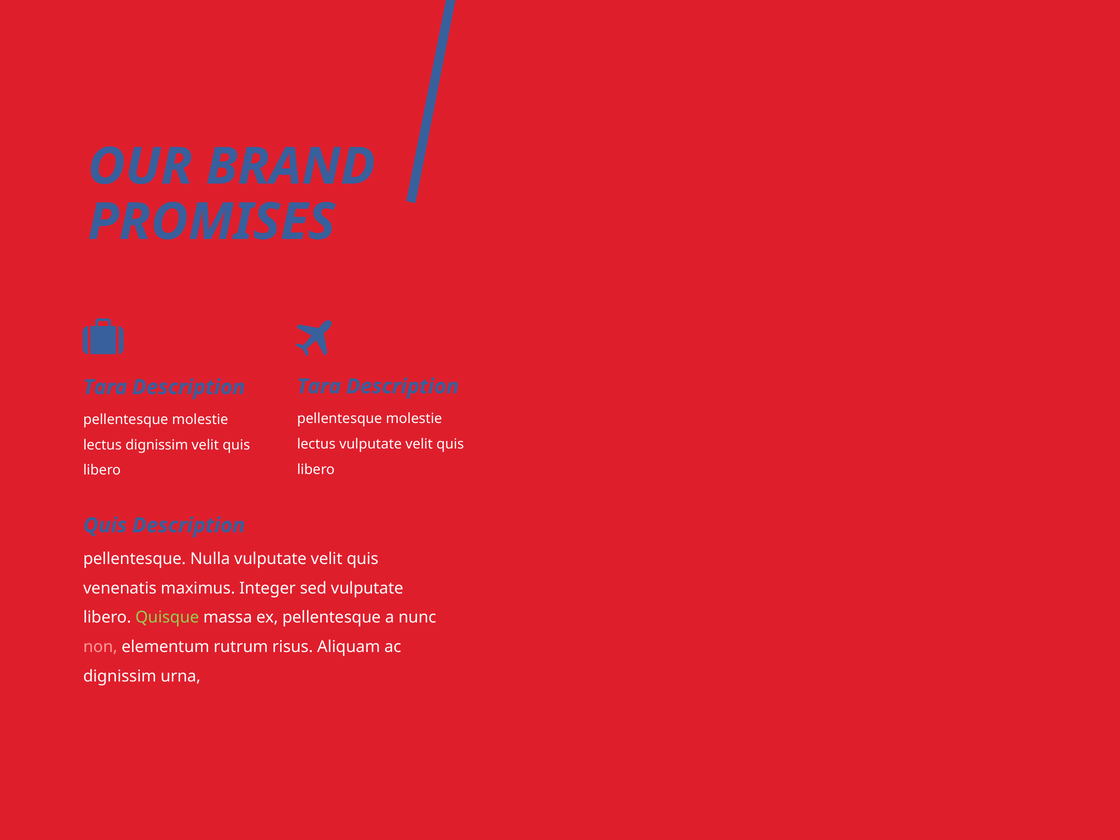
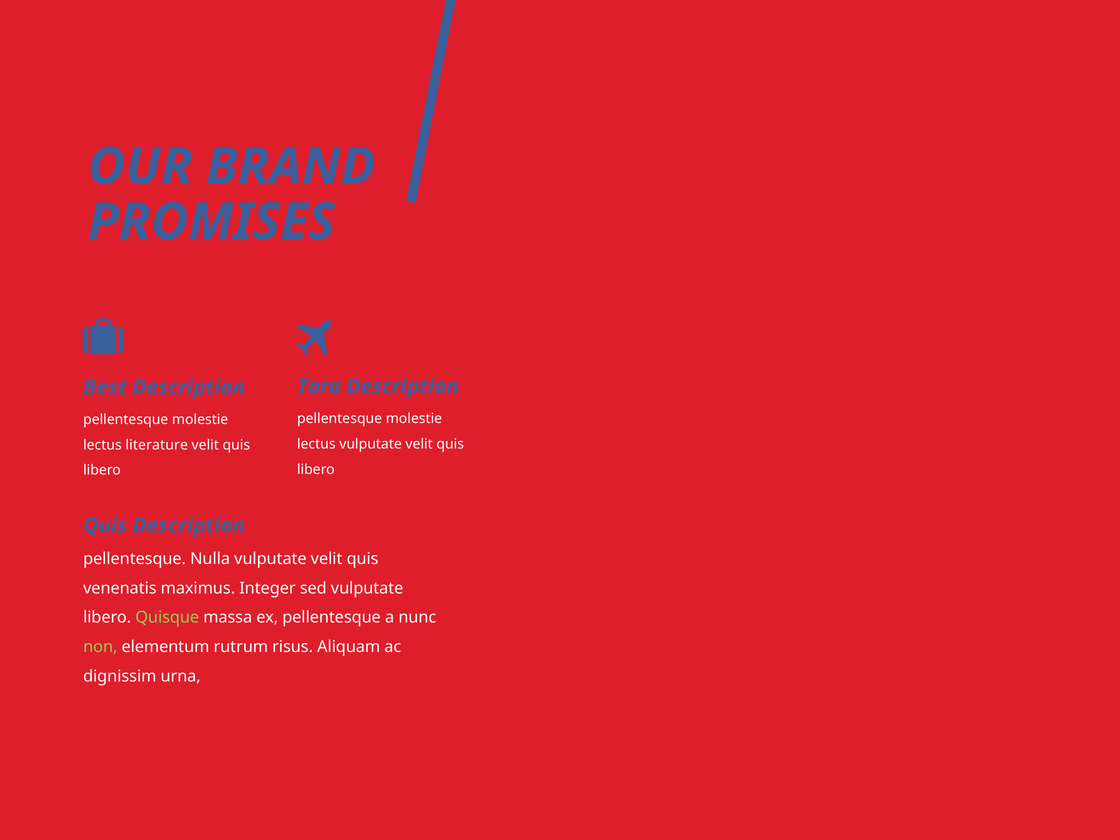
Tara at (105, 387): Tara -> Best
lectus dignissim: dignissim -> literature
non colour: pink -> light green
